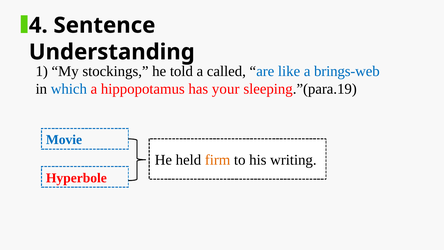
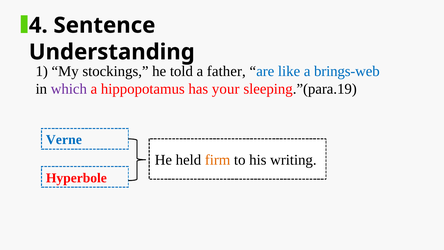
called: called -> father
which colour: blue -> purple
Movie: Movie -> Verne
